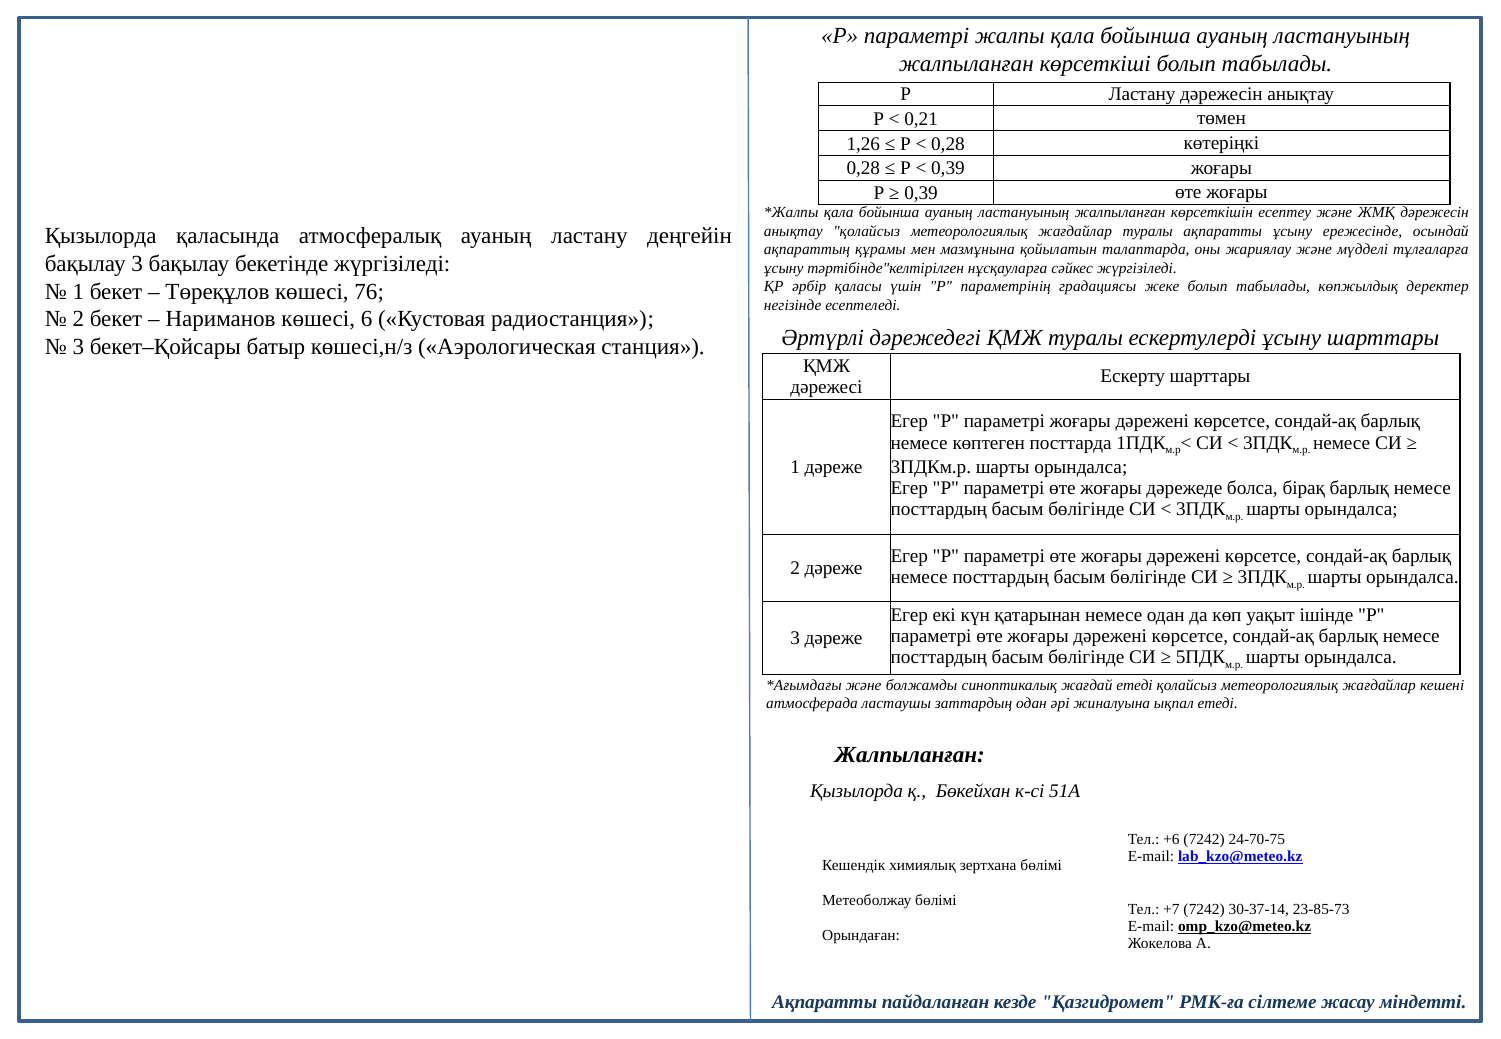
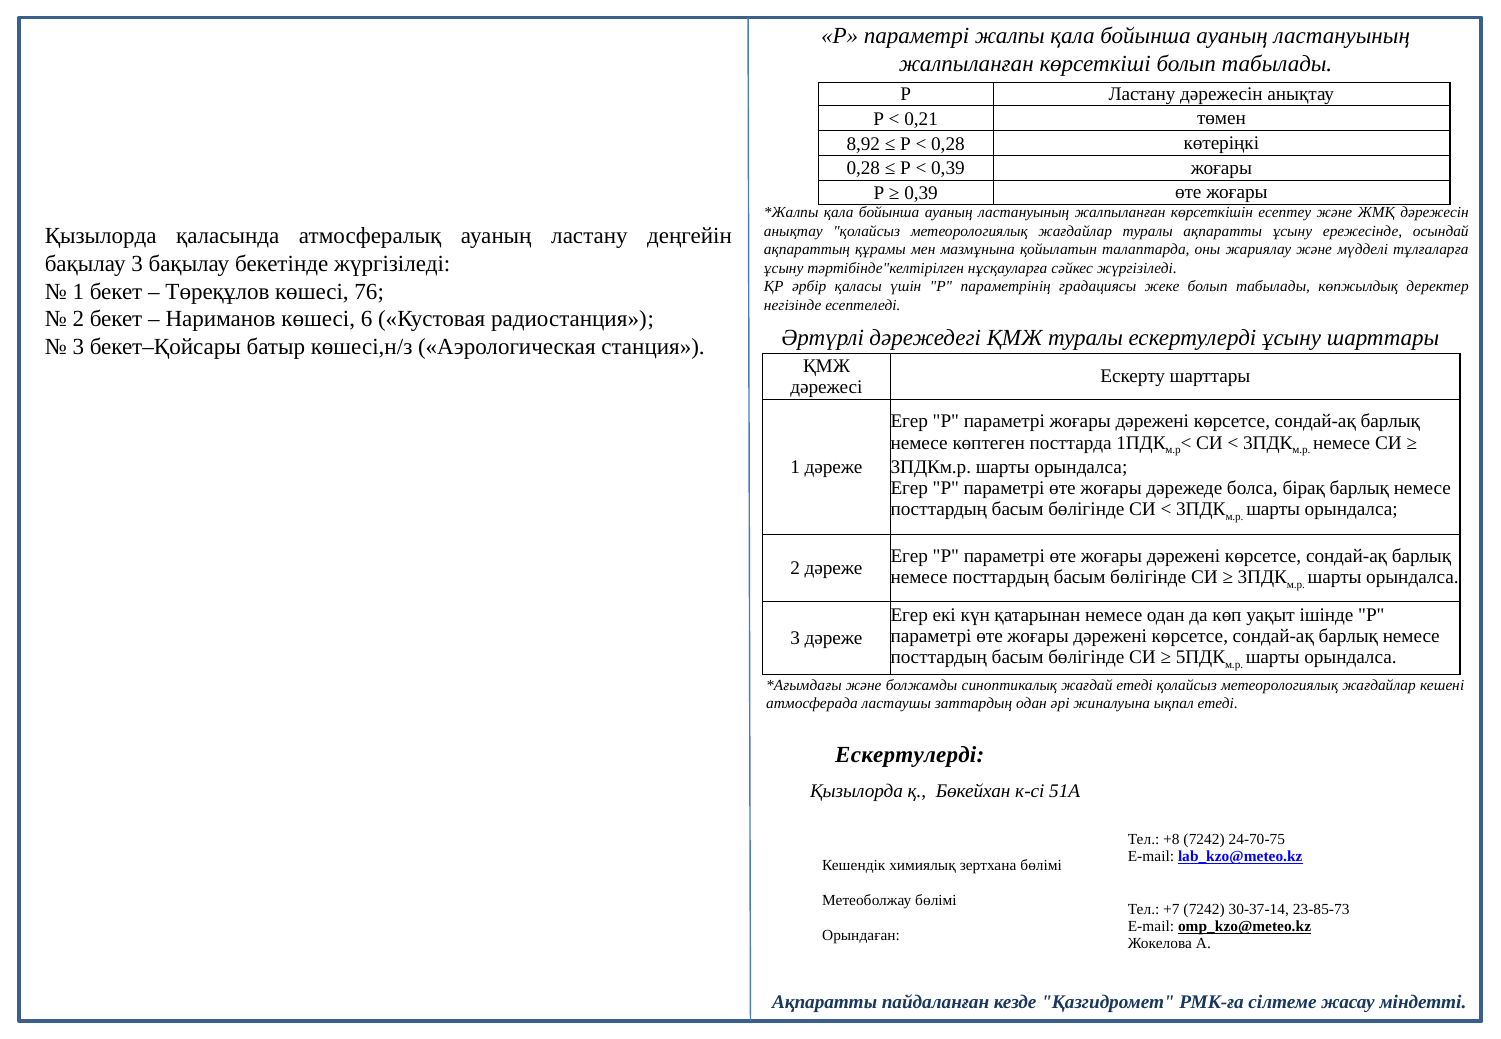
1,26: 1,26 -> 8,92
Жалпыланған at (910, 755): Жалпыланған -> Ескертулерді
+6: +6 -> +8
